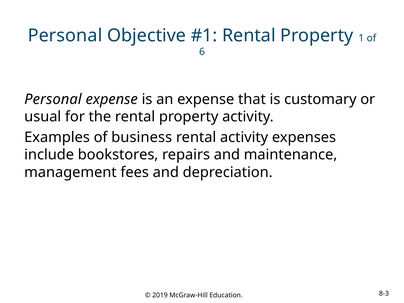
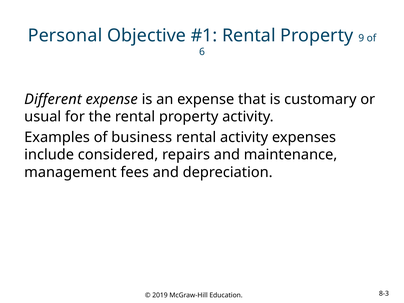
1: 1 -> 9
Personal at (53, 99): Personal -> Different
bookstores: bookstores -> considered
